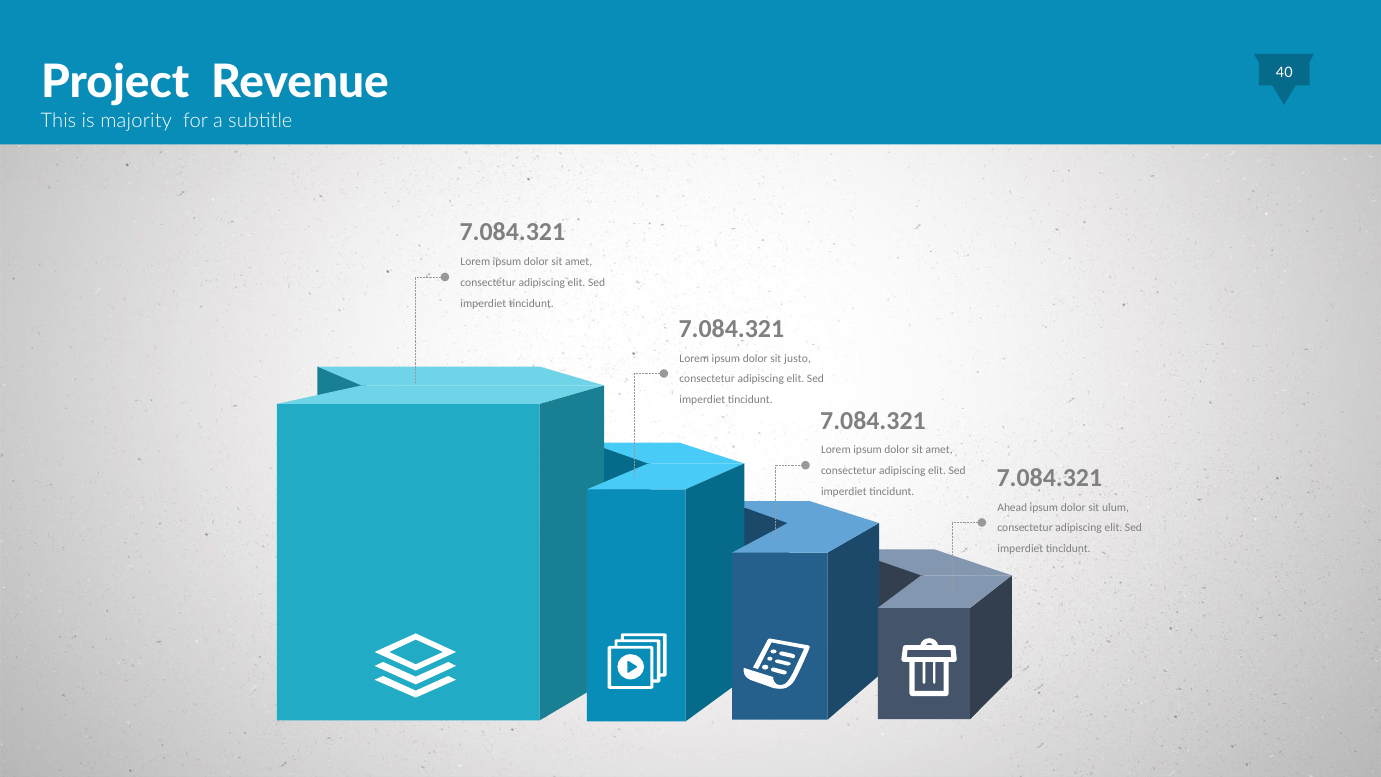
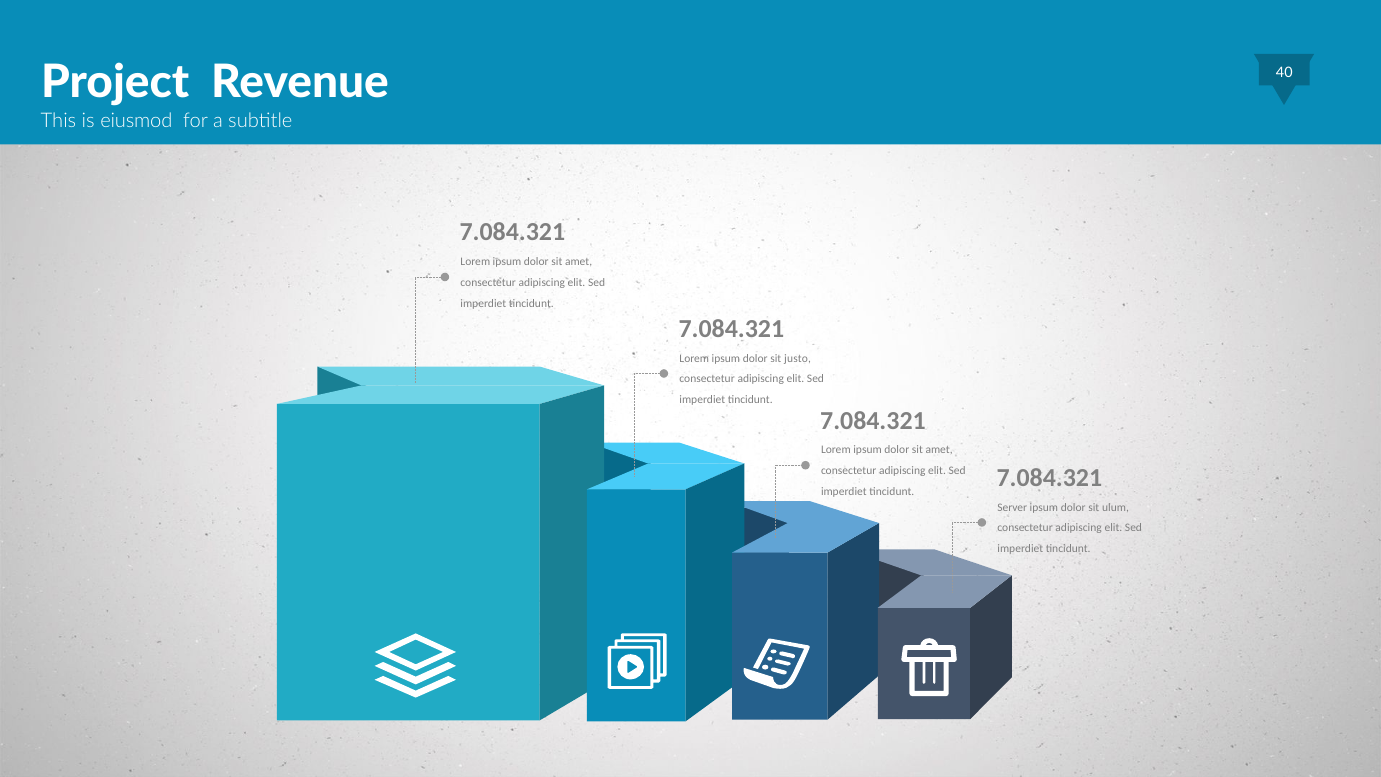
majority: majority -> eiusmod
Ahead: Ahead -> Server
